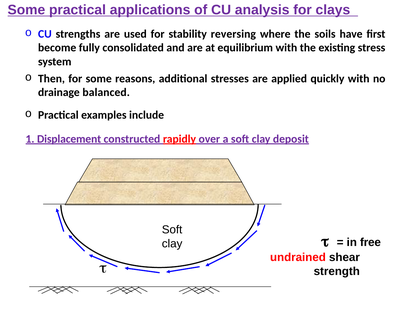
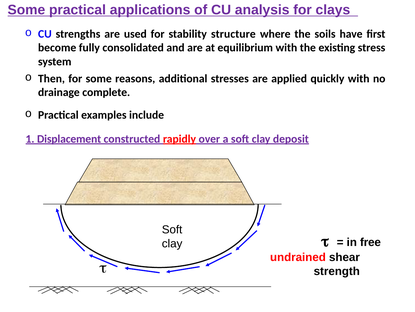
reversing: reversing -> structure
balanced: balanced -> complete
